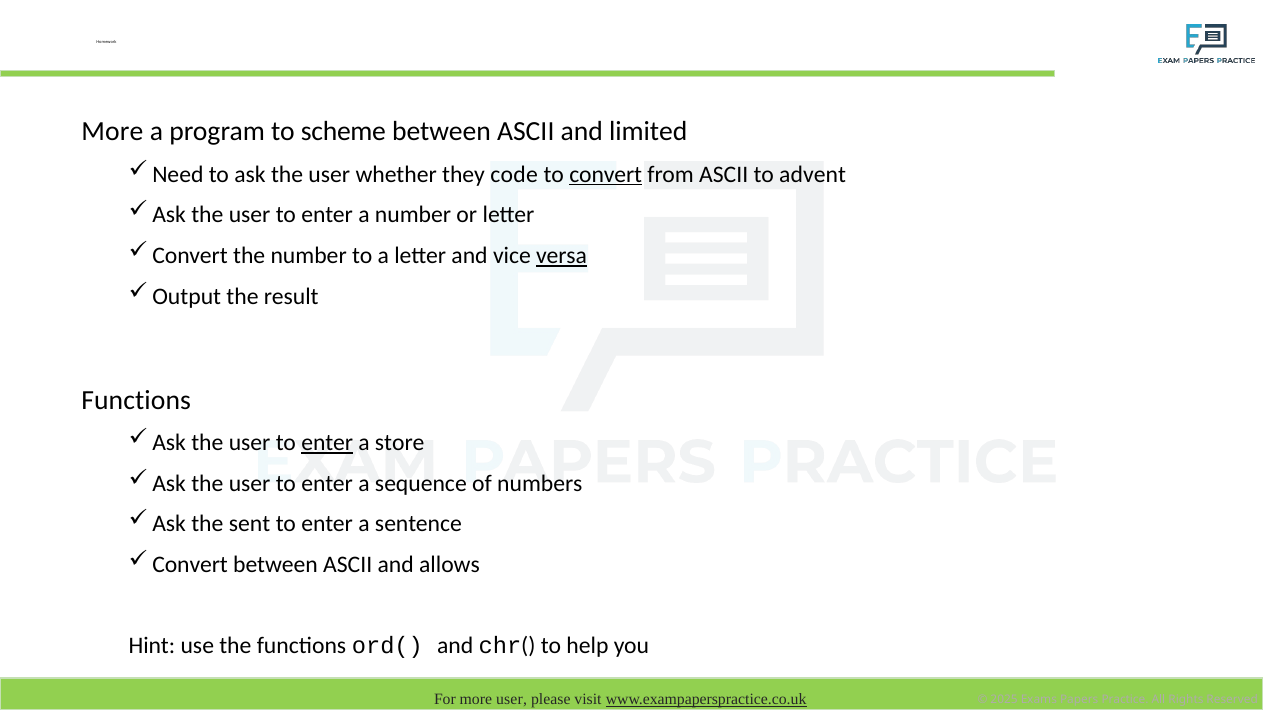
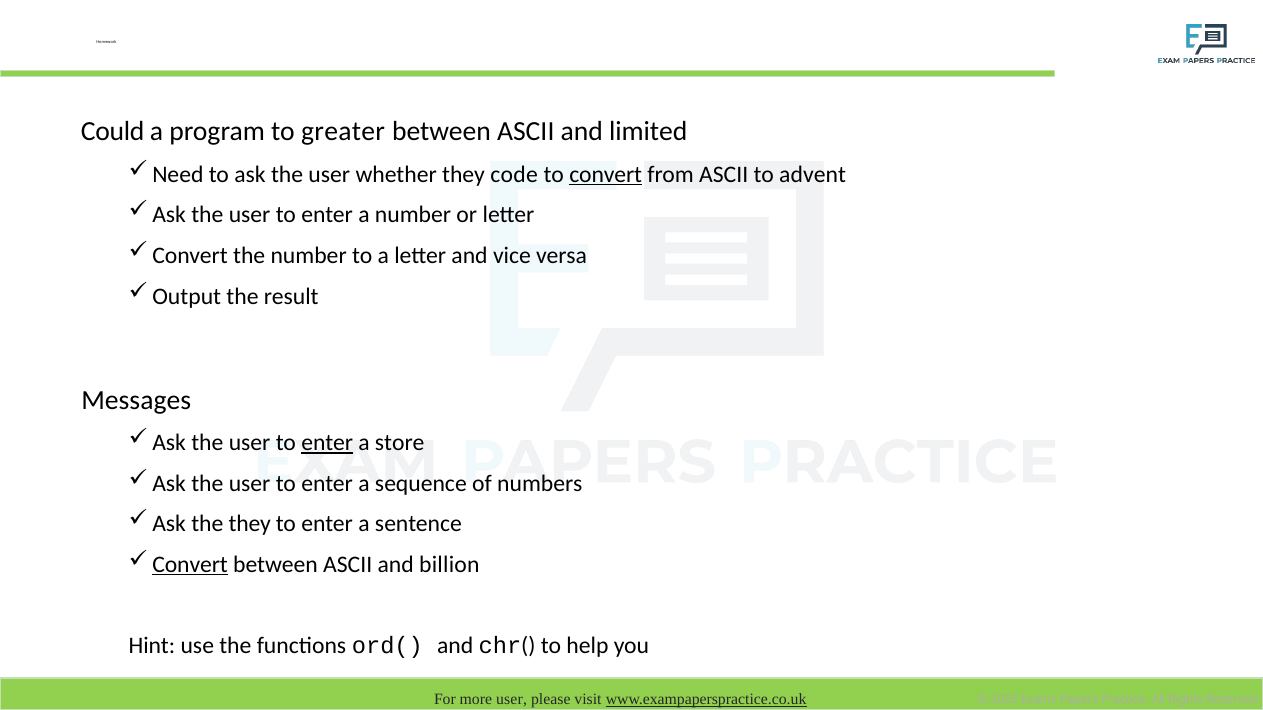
More at (112, 132): More -> Could
scheme: scheme -> greater
versa underline: present -> none
Functions at (136, 400): Functions -> Messages
the sent: sent -> they
Convert at (190, 565) underline: none -> present
allows: allows -> billion
